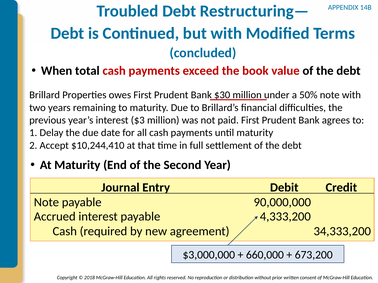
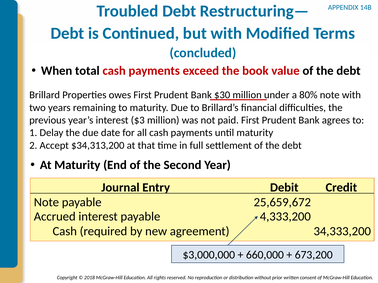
50%: 50% -> 80%
$10,244,410: $10,244,410 -> $34,313,200
90,000,000: 90,000,000 -> 25,659,672
